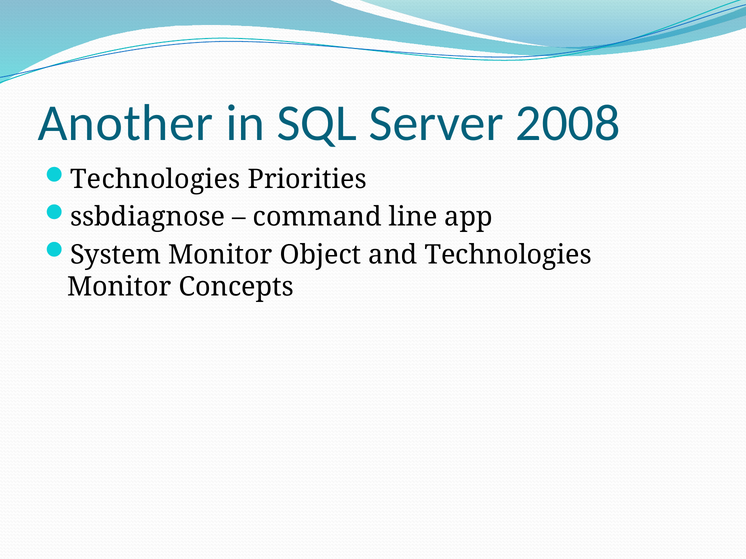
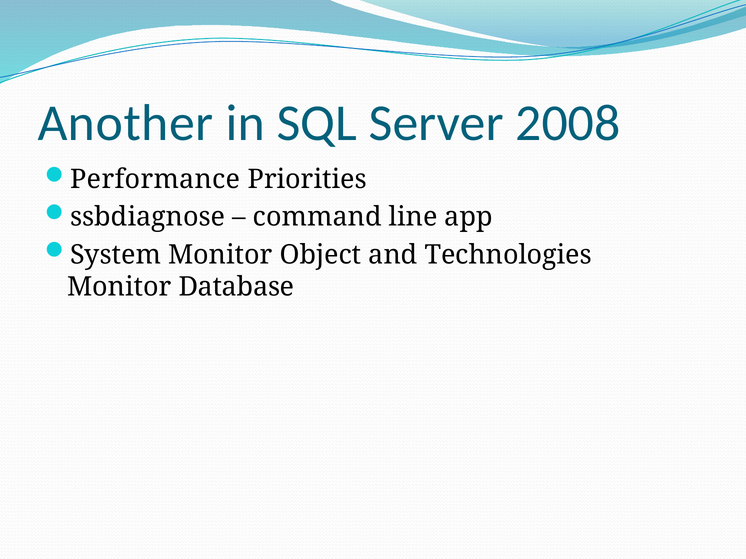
Technologies at (155, 180): Technologies -> Performance
Concepts: Concepts -> Database
